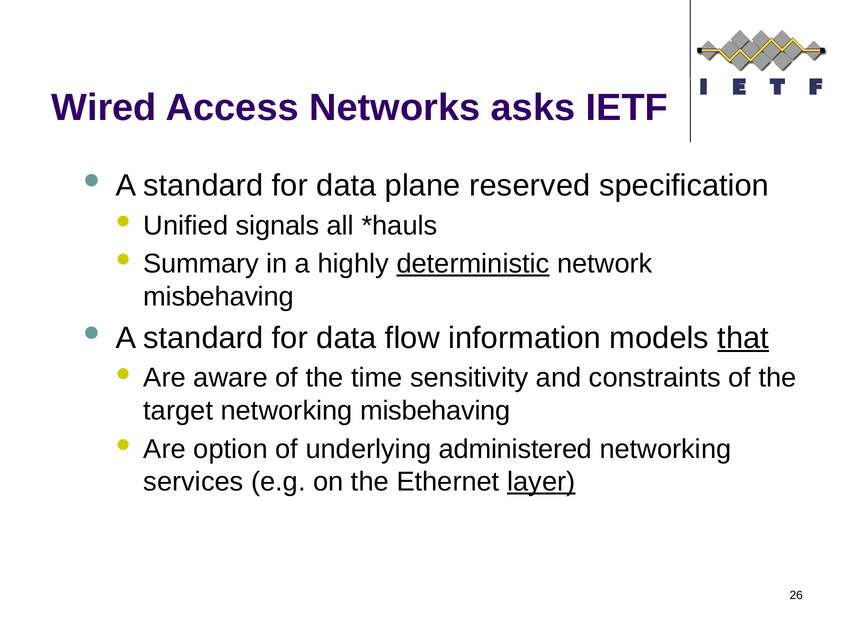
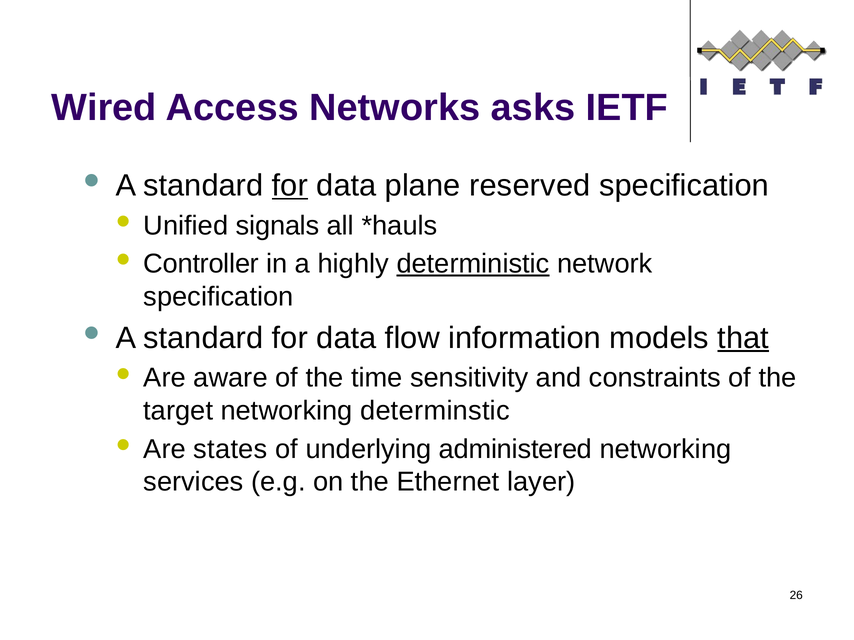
for at (290, 186) underline: none -> present
Summary: Summary -> Controller
misbehaving at (219, 297): misbehaving -> specification
networking misbehaving: misbehaving -> determinstic
option: option -> states
layer underline: present -> none
